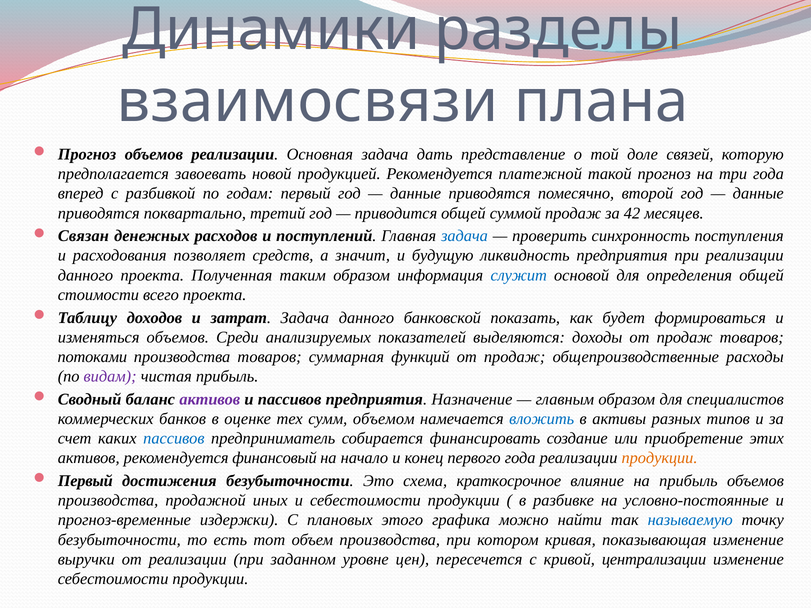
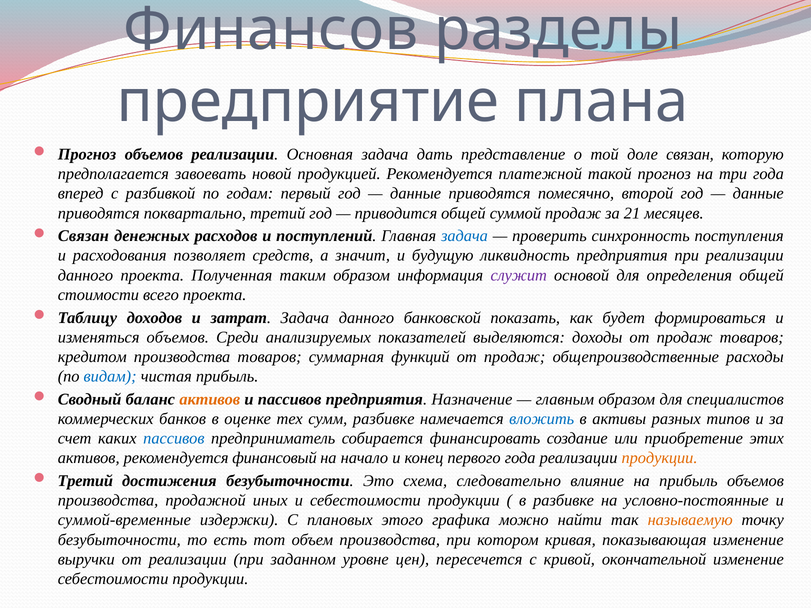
Динамики: Динамики -> Финансов
взаимосвязи: взаимосвязи -> предприятие
доле связей: связей -> связан
42: 42 -> 21
служит colour: blue -> purple
потоками: потоками -> кредитом
видам colour: purple -> blue
активов at (210, 399) colour: purple -> orange
сумм объемом: объемом -> разбивке
Первый at (85, 481): Первый -> Третий
краткосрочное: краткосрочное -> следовательно
прогноз-временные: прогноз-временные -> суммой-временные
называемую colour: blue -> orange
централизации: централизации -> окончательной
